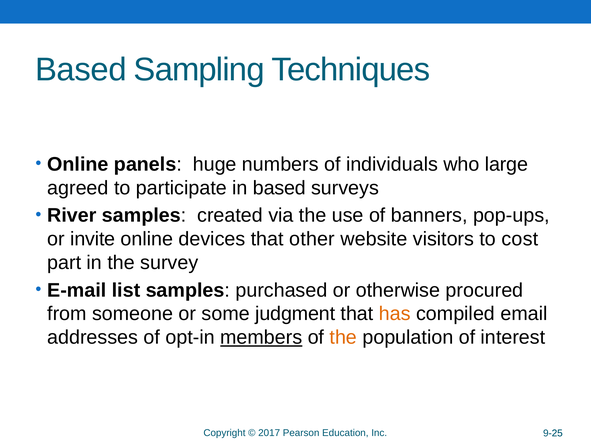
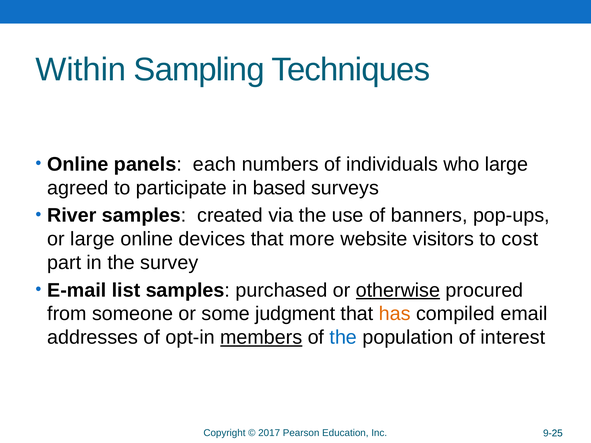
Based at (81, 70): Based -> Within
huge: huge -> each
or invite: invite -> large
other: other -> more
otherwise underline: none -> present
the at (343, 338) colour: orange -> blue
